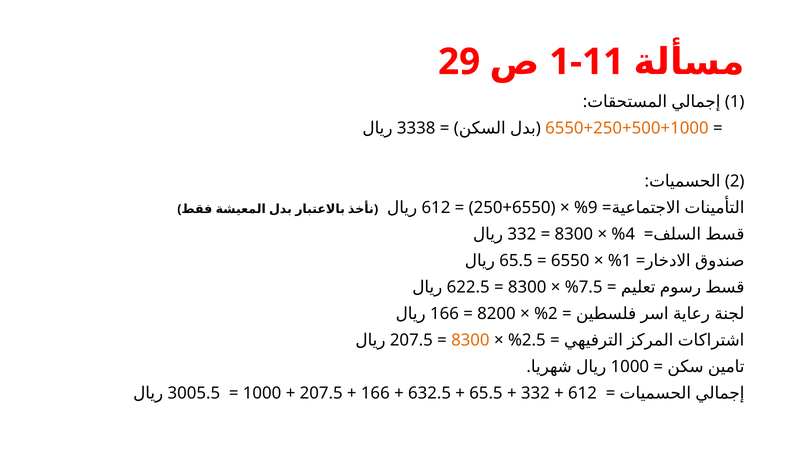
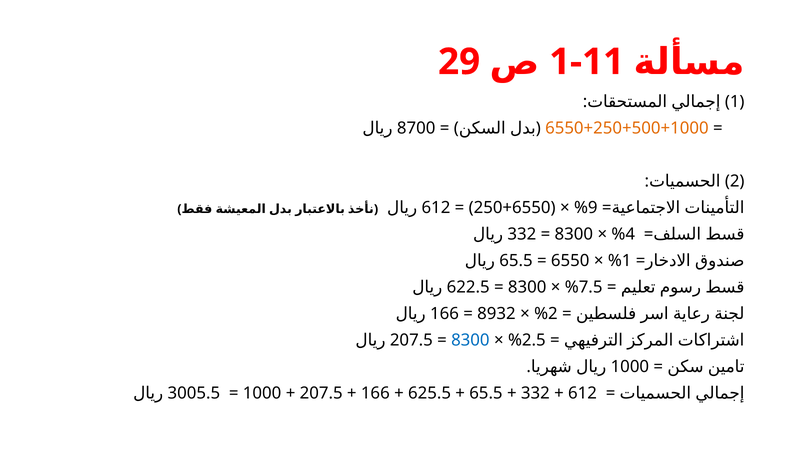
3338: 3338 -> 8700
8200: 8200 -> 8932
8300 at (470, 341) colour: orange -> blue
632.5: 632.5 -> 625.5
